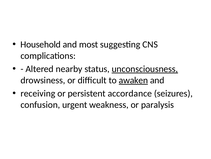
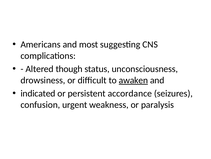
Household: Household -> Americans
nearby: nearby -> though
unconsciousness underline: present -> none
receiving: receiving -> indicated
